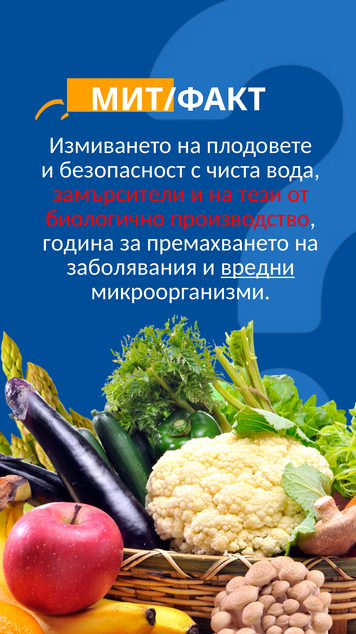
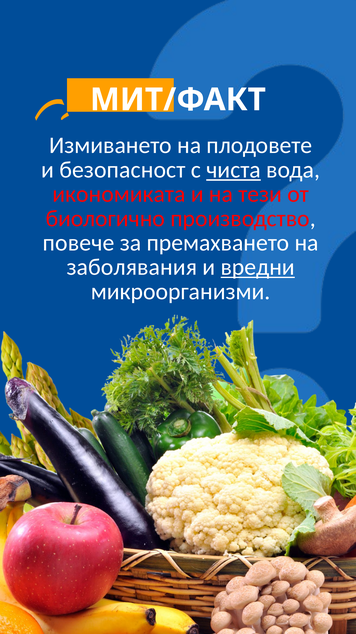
чиста underline: none -> present
замърсители: замърсители -> икономиката
година: година -> повече
